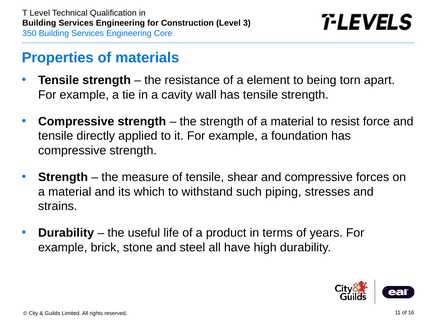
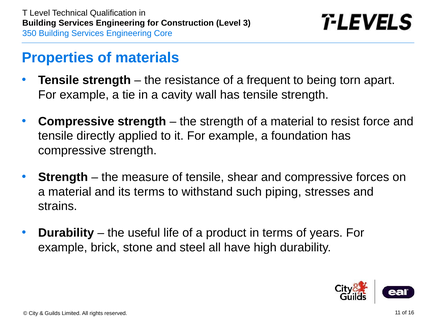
element: element -> frequent
its which: which -> terms
